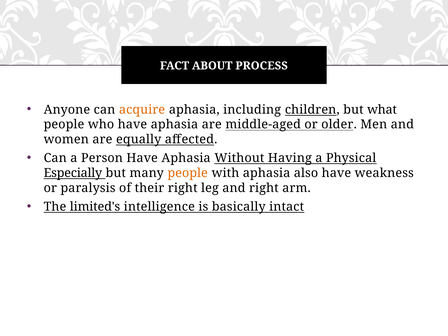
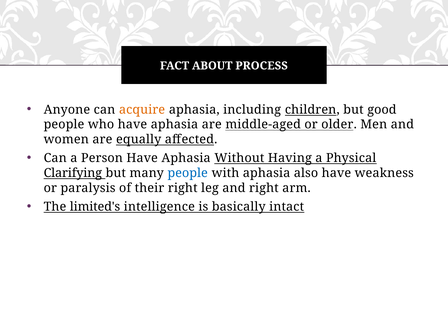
what: what -> good
Especially: Especially -> Clarifying
people at (188, 173) colour: orange -> blue
